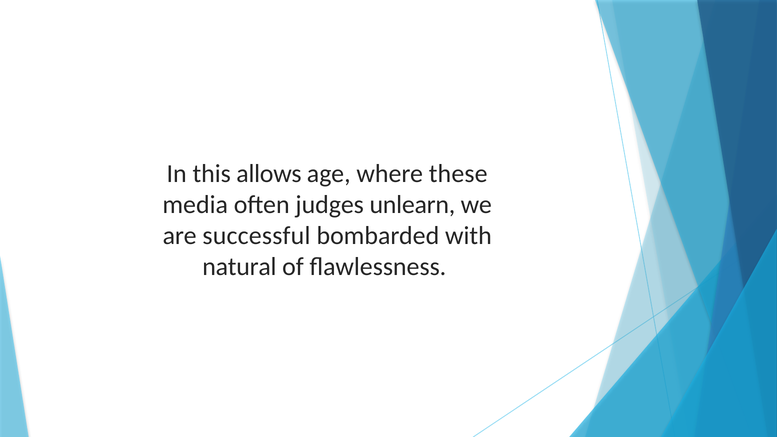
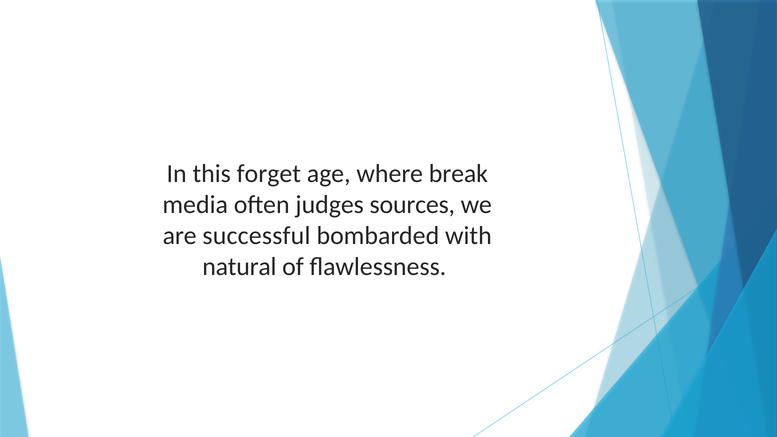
allows: allows -> forget
these: these -> break
unlearn: unlearn -> sources
